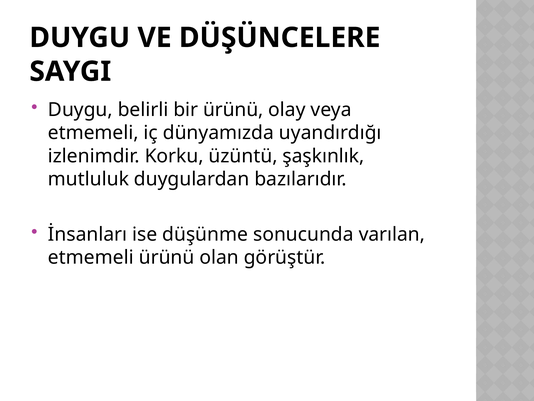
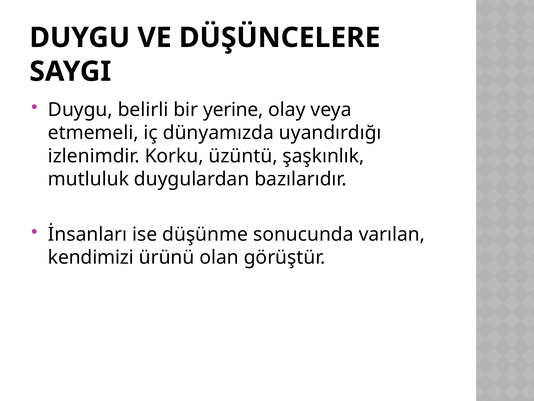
bir ürünü: ürünü -> yerine
etmemeli at (91, 257): etmemeli -> kendimizi
